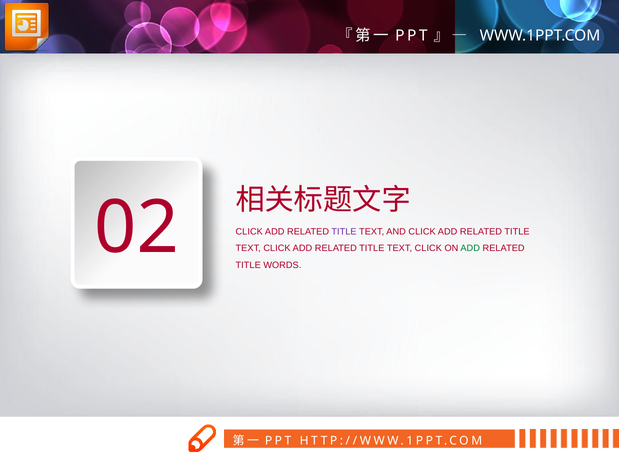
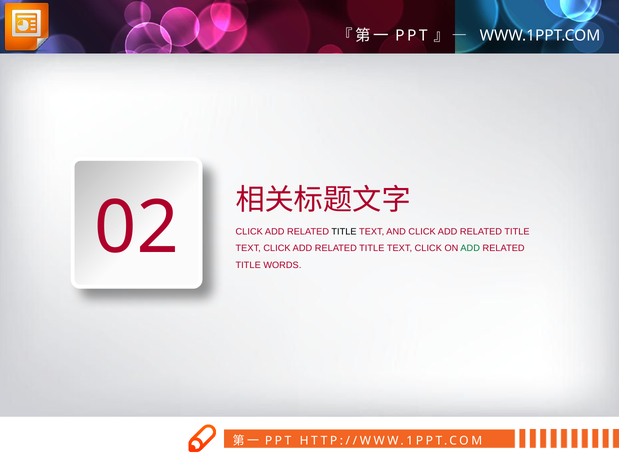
TITLE at (344, 232) colour: purple -> black
